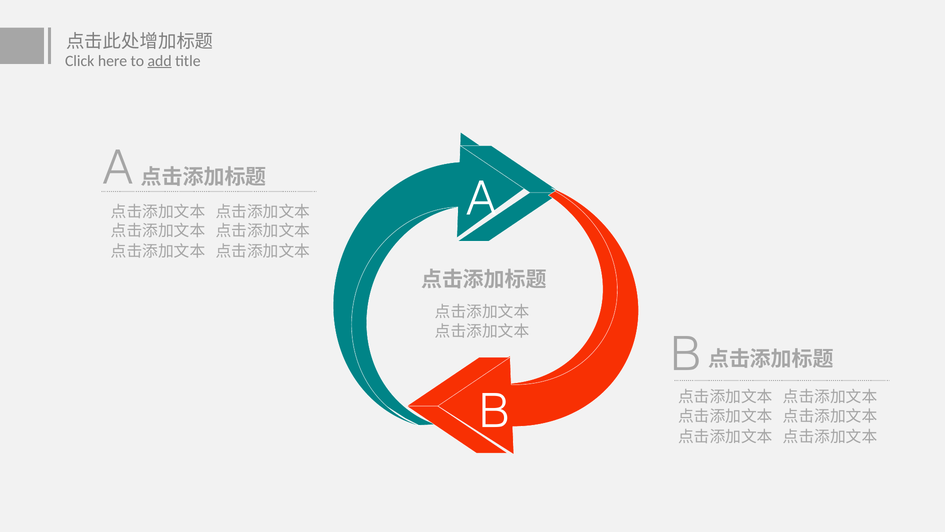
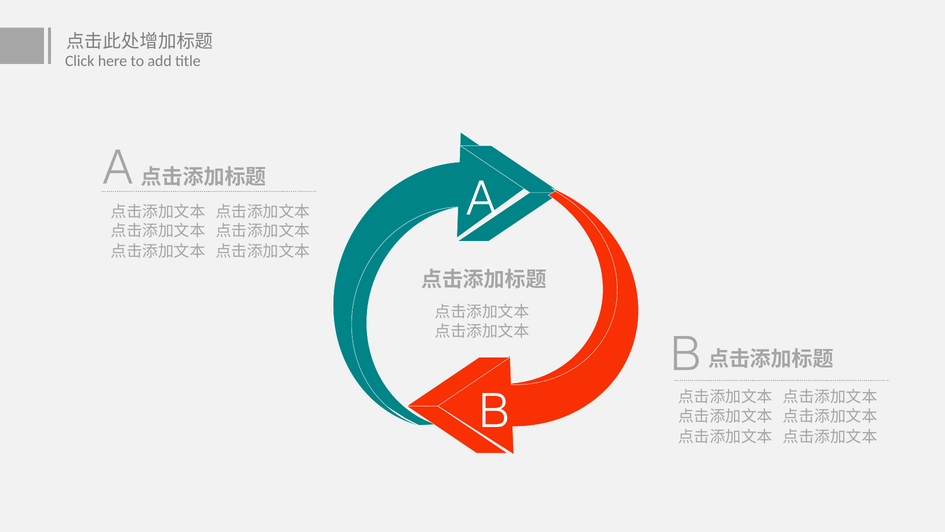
add underline: present -> none
